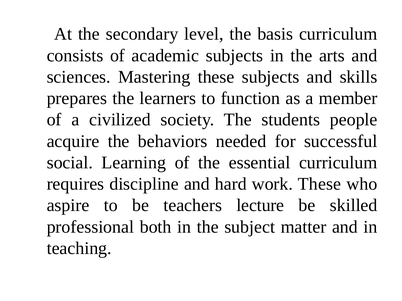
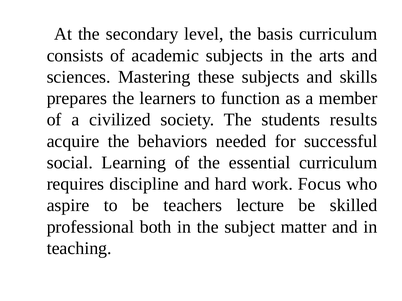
people: people -> results
work These: These -> Focus
